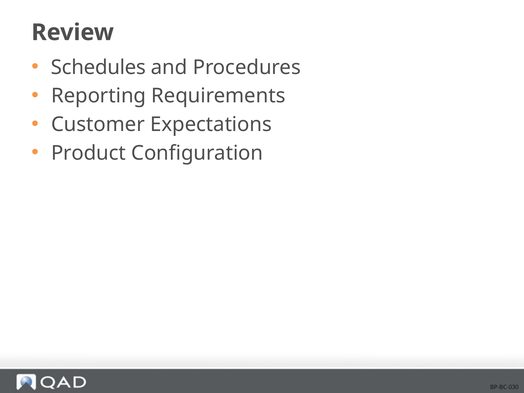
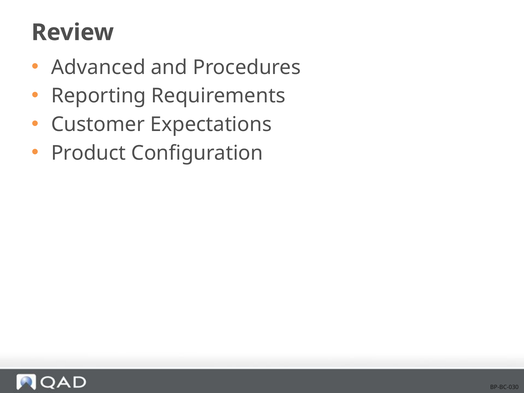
Schedules: Schedules -> Advanced
